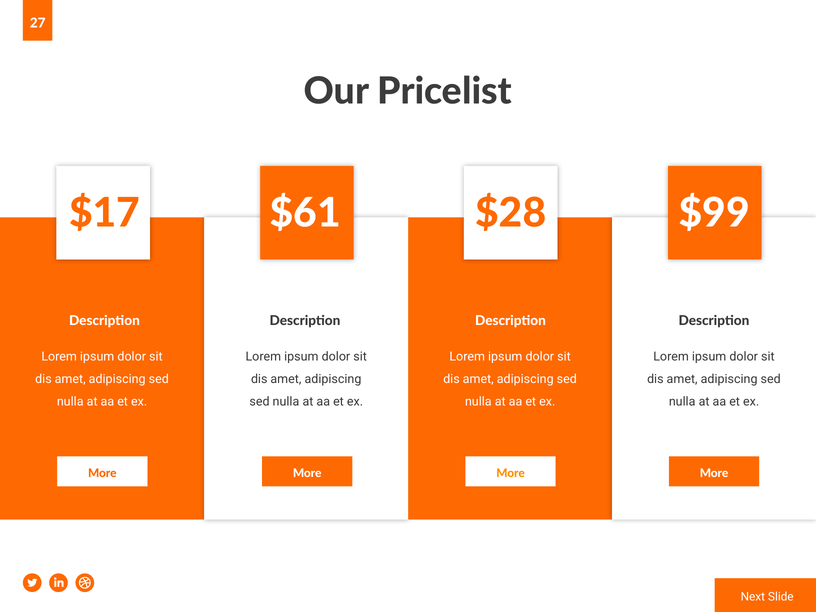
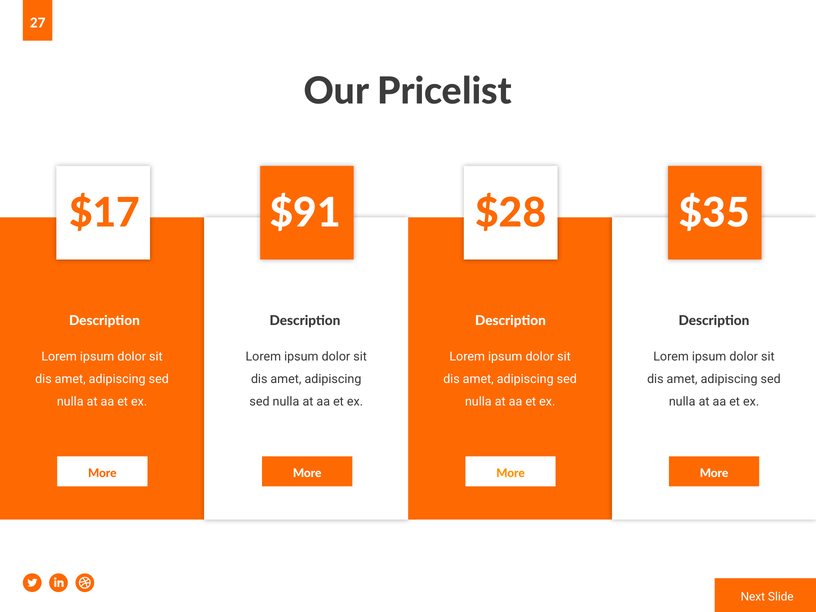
$61: $61 -> $91
$99: $99 -> $35
